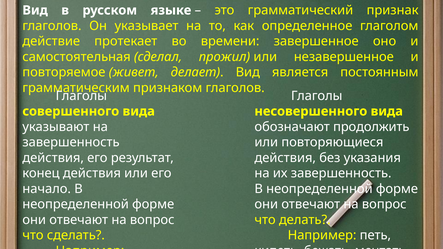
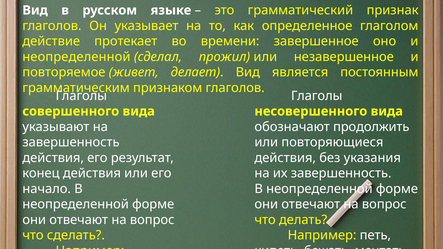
самостоятельная at (77, 57): самостоятельная -> неопределенной
